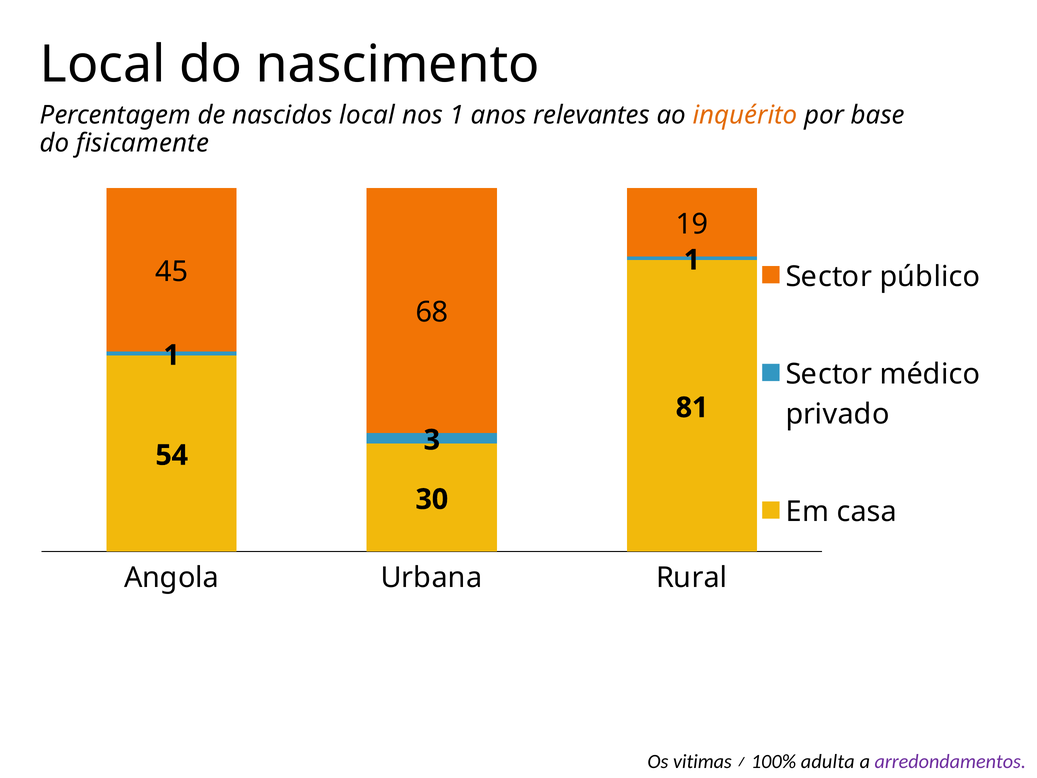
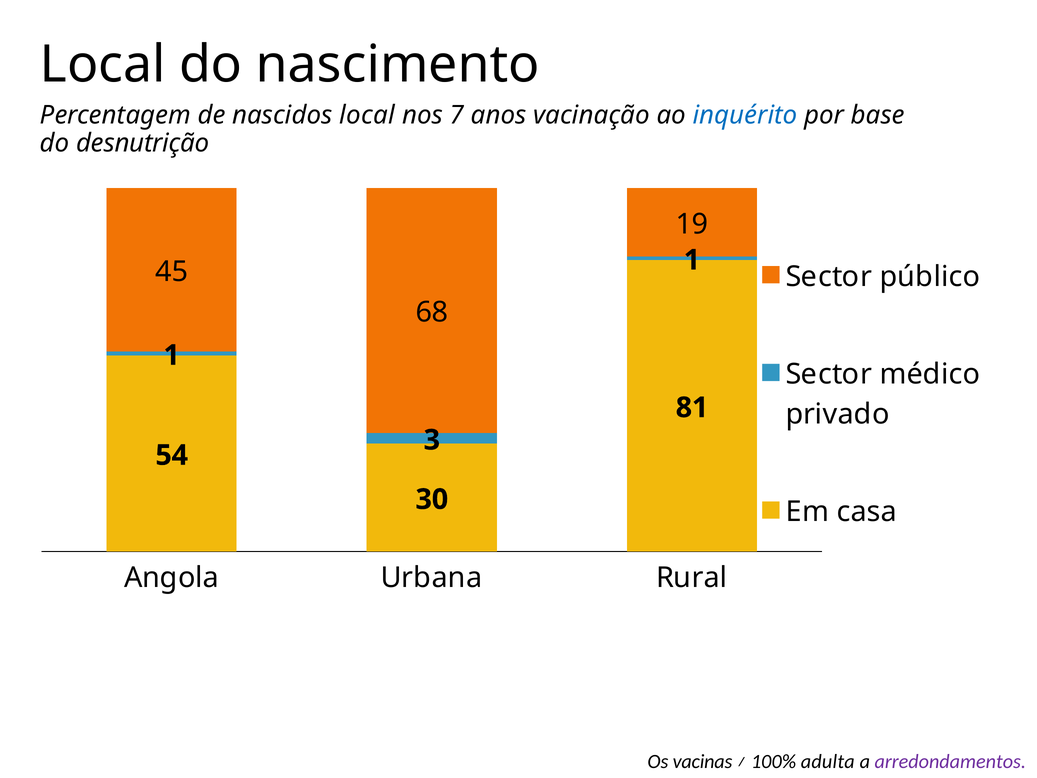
nos 1: 1 -> 7
relevantes: relevantes -> vacinação
inquérito colour: orange -> blue
fisicamente: fisicamente -> desnutrição
vitimas: vitimas -> vacinas
